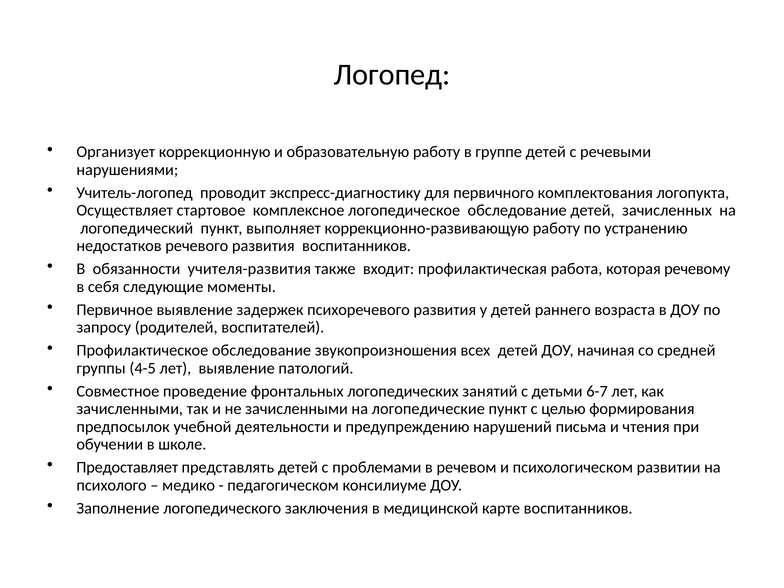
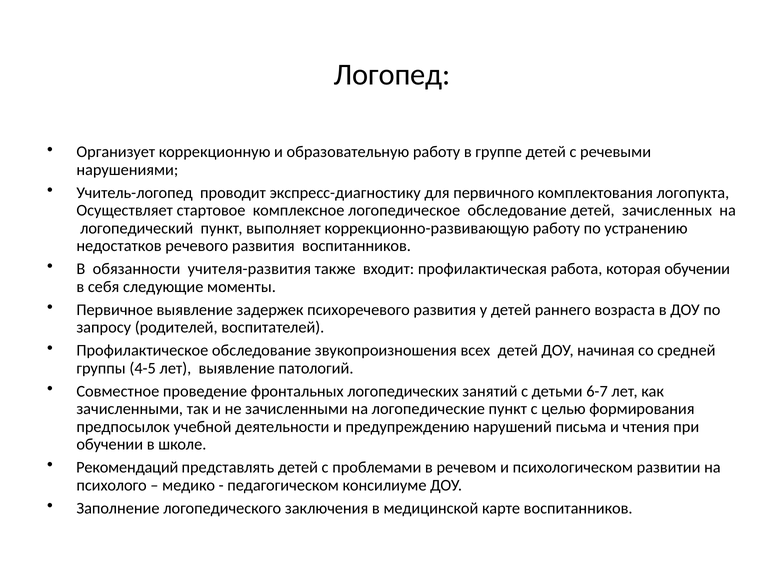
которая речевому: речевому -> обучении
Предоставляет: Предоставляет -> Рекомендаций
